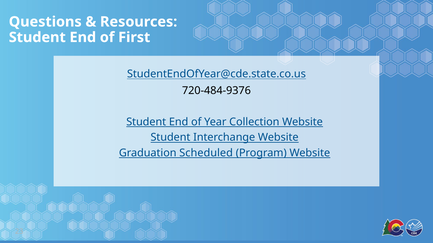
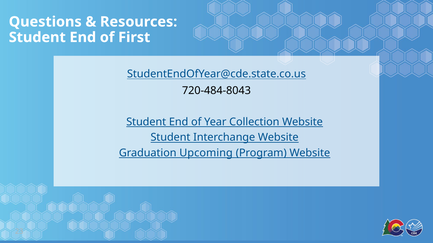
720-484-9376: 720-484-9376 -> 720-484-8043
Scheduled: Scheduled -> Upcoming
